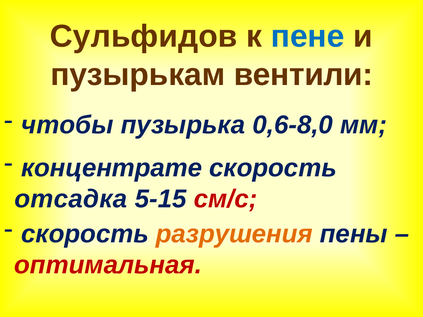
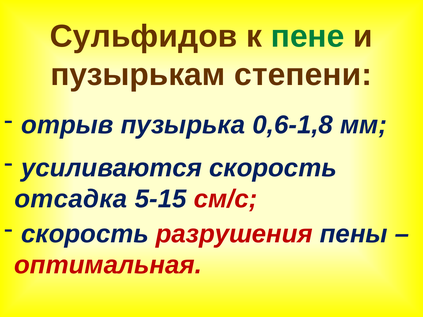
пене colour: blue -> green
вентили: вентили -> степени
чтобы: чтобы -> отрыв
0,6-8,0: 0,6-8,0 -> 0,6-1,8
концентрате: концентрате -> усиливаются
разрушения colour: orange -> red
